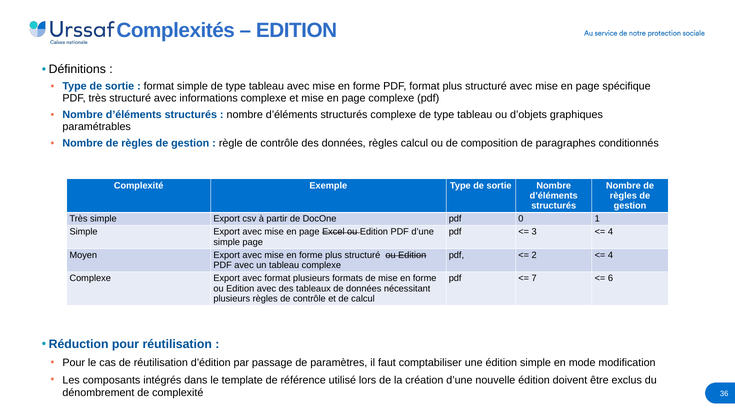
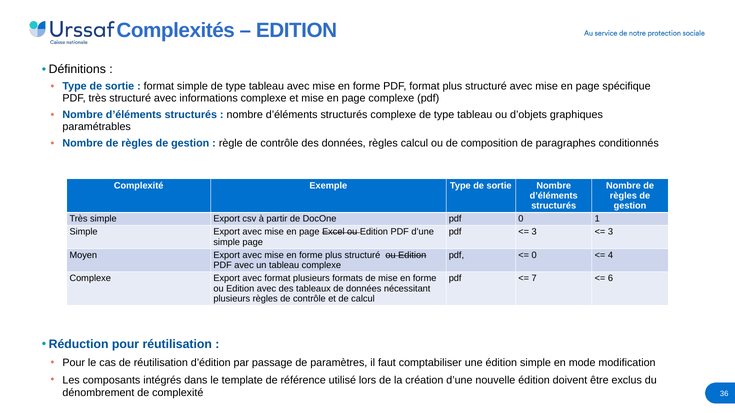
4 at (610, 232): 4 -> 3
2 at (534, 255): 2 -> 0
